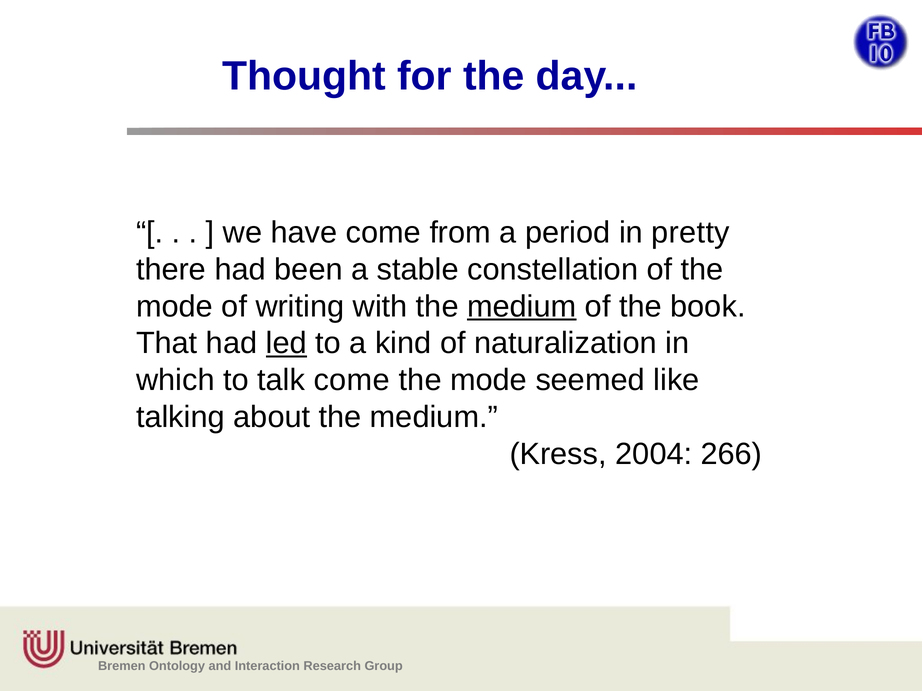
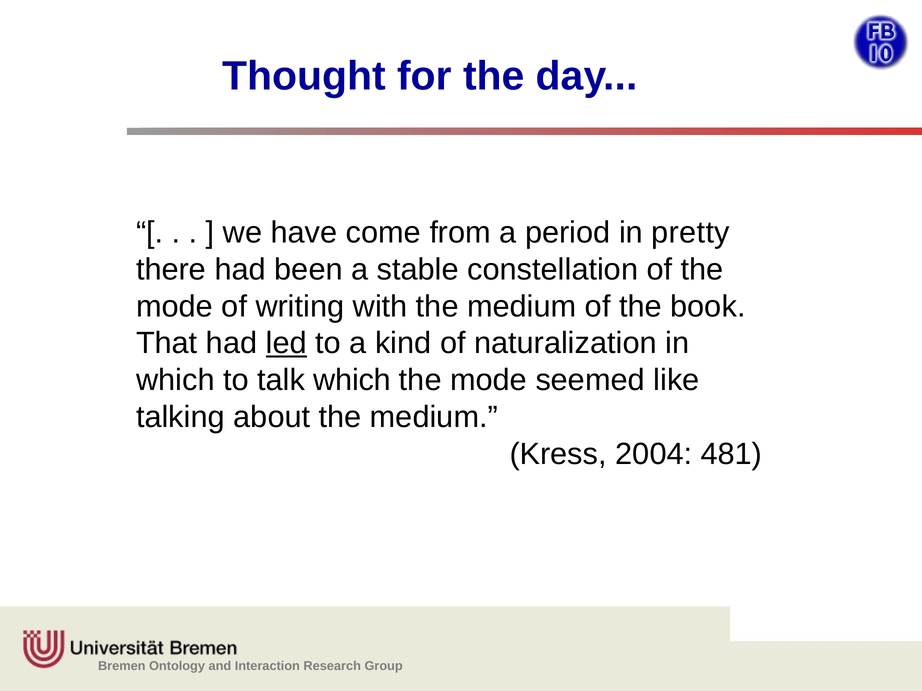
medium at (522, 307) underline: present -> none
talk come: come -> which
266: 266 -> 481
